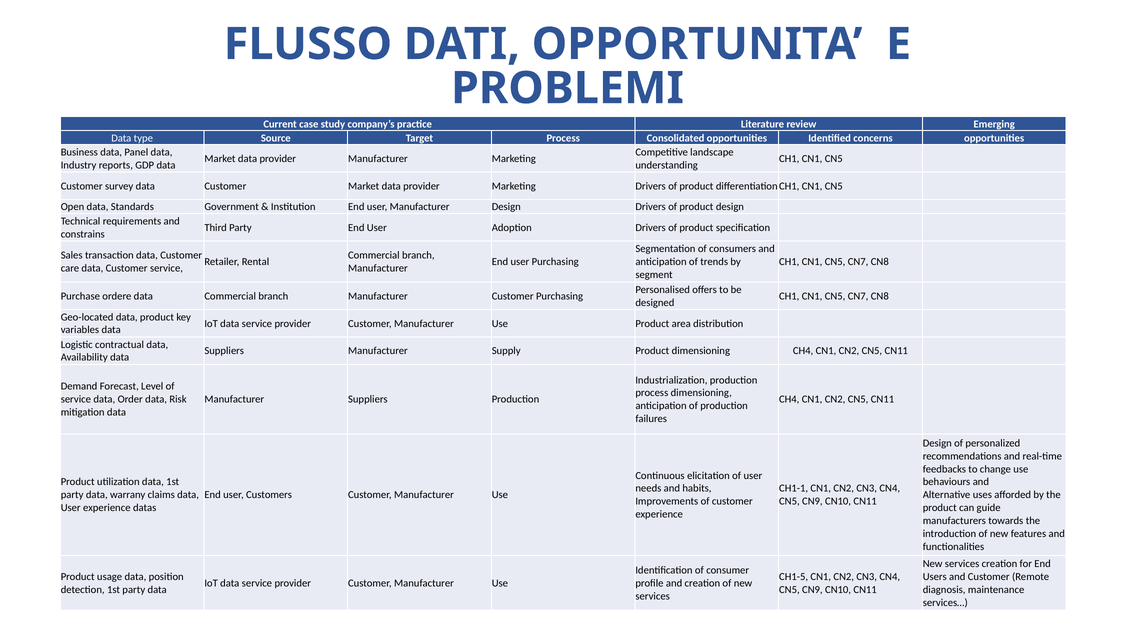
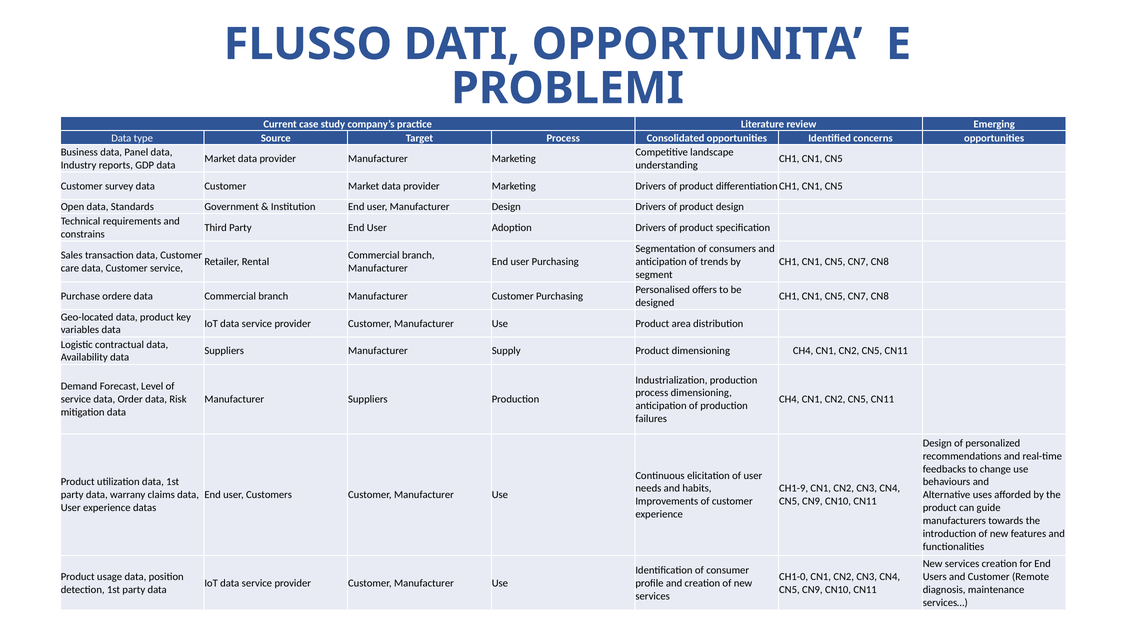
CH1-1: CH1-1 -> CH1-9
CH1-5: CH1-5 -> CH1-0
